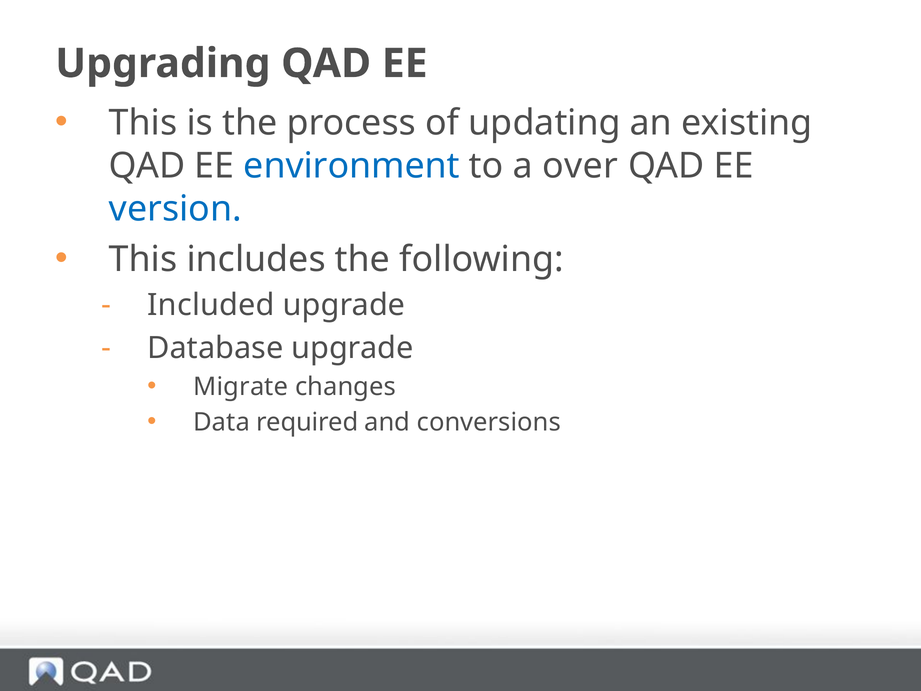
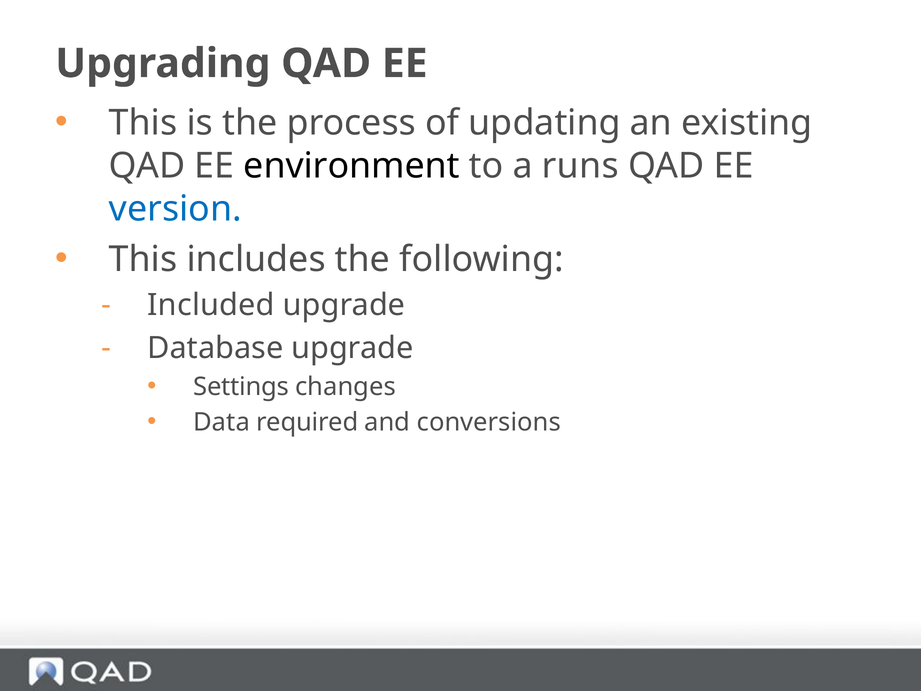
environment colour: blue -> black
over: over -> runs
Migrate: Migrate -> Settings
